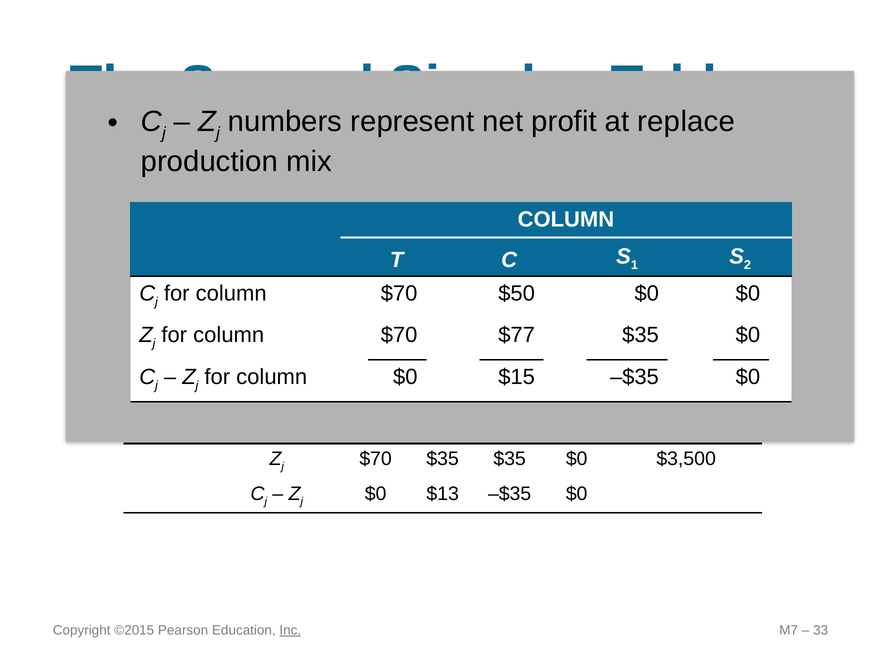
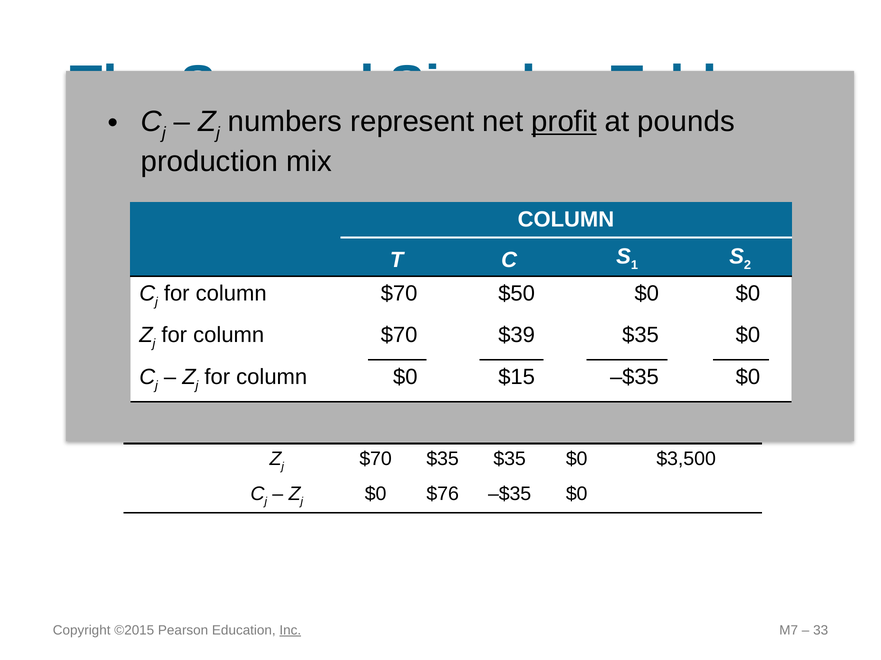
profit underline: none -> present
replace: replace -> pounds
$77: $77 -> $39
$13: $13 -> $76
